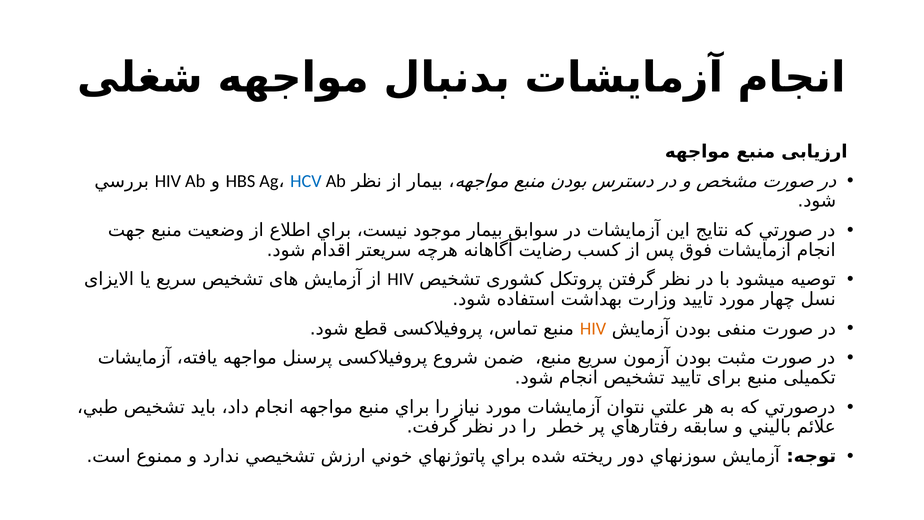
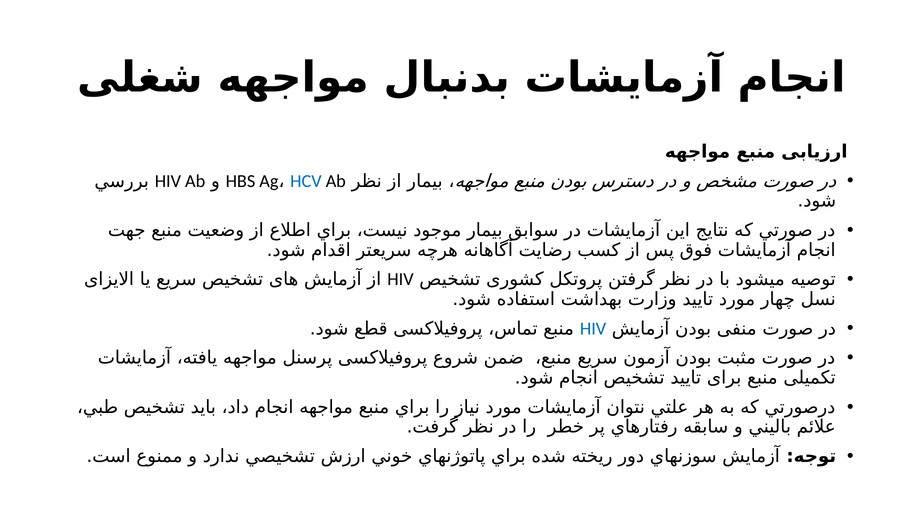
HIV at (593, 328) colour: orange -> blue
